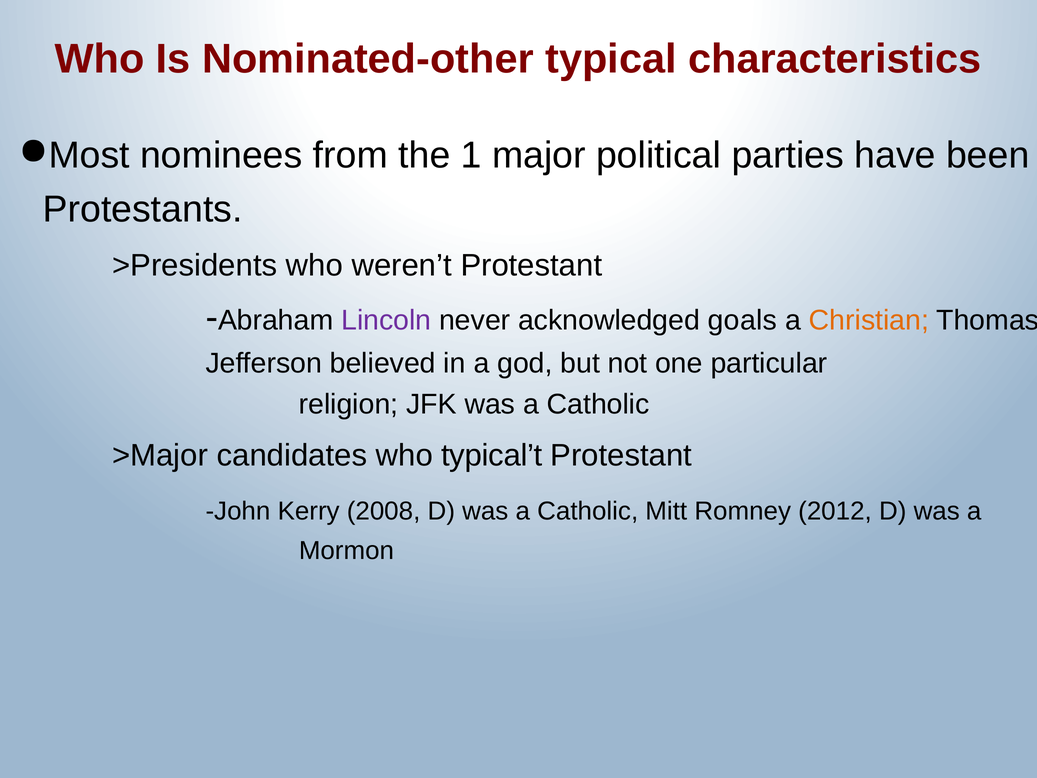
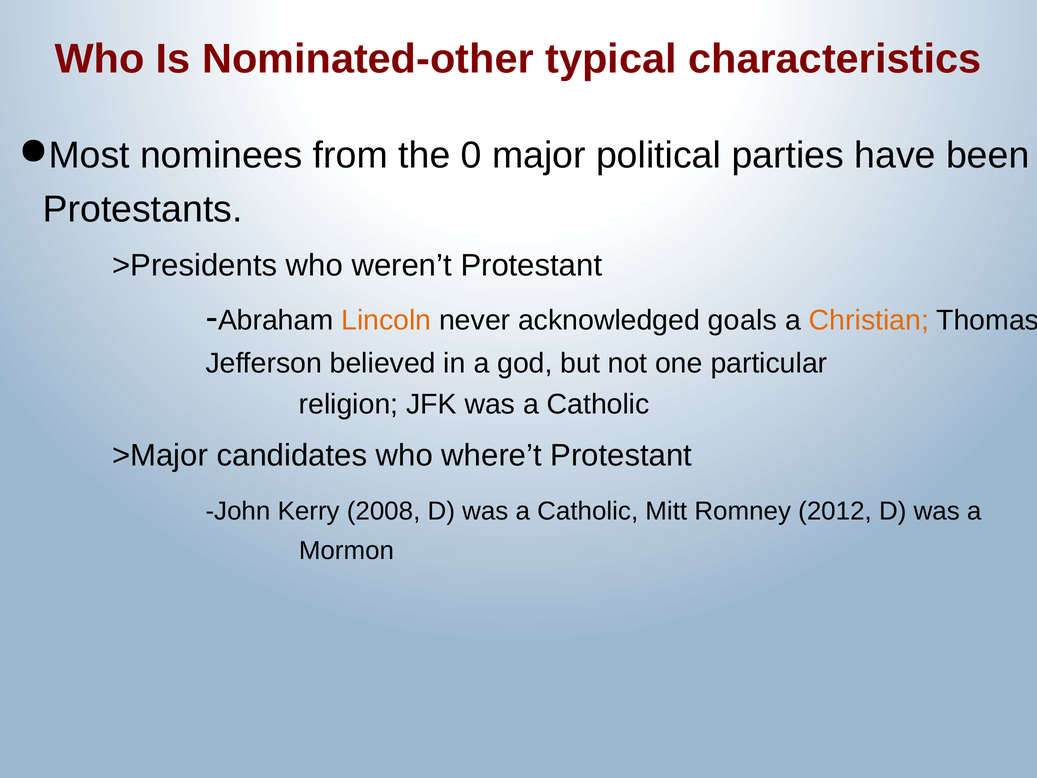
1: 1 -> 0
Lincoln colour: purple -> orange
typical’t: typical’t -> where’t
